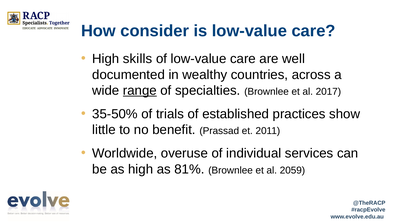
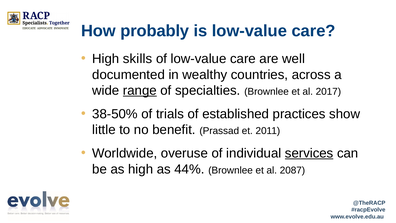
consider: consider -> probably
35-50%: 35-50% -> 38-50%
services underline: none -> present
81%: 81% -> 44%
2059: 2059 -> 2087
